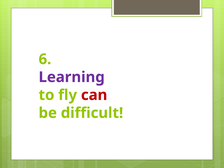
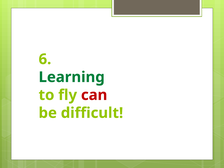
Learning colour: purple -> green
